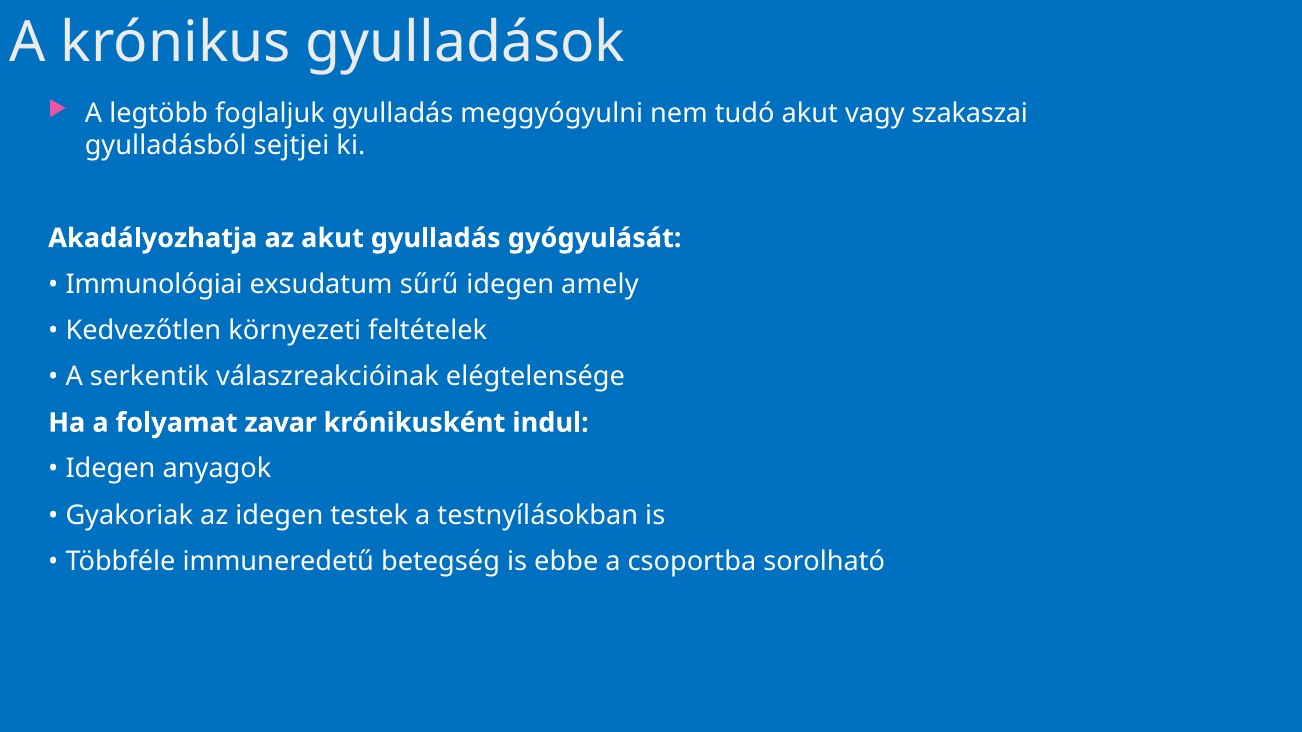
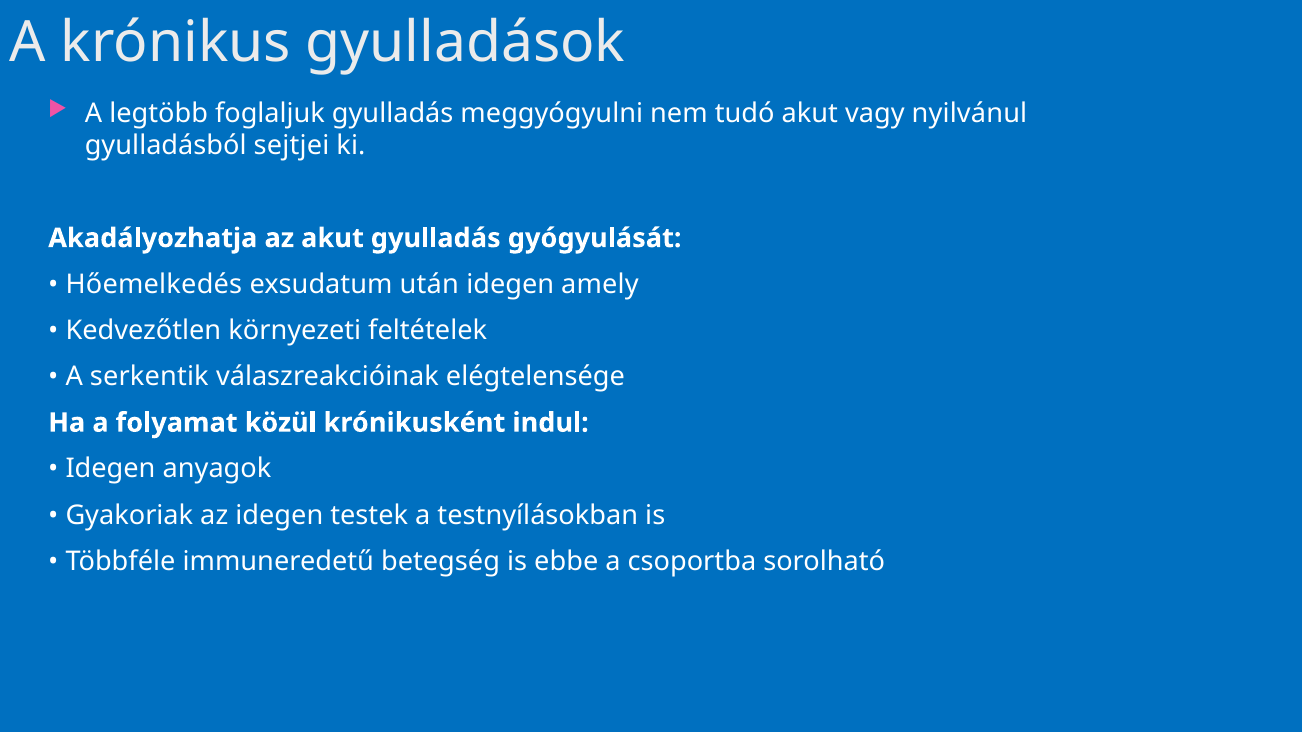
szakaszai: szakaszai -> nyilvánul
Immunológiai: Immunológiai -> Hőemelkedés
sűrű: sűrű -> után
zavar: zavar -> közül
